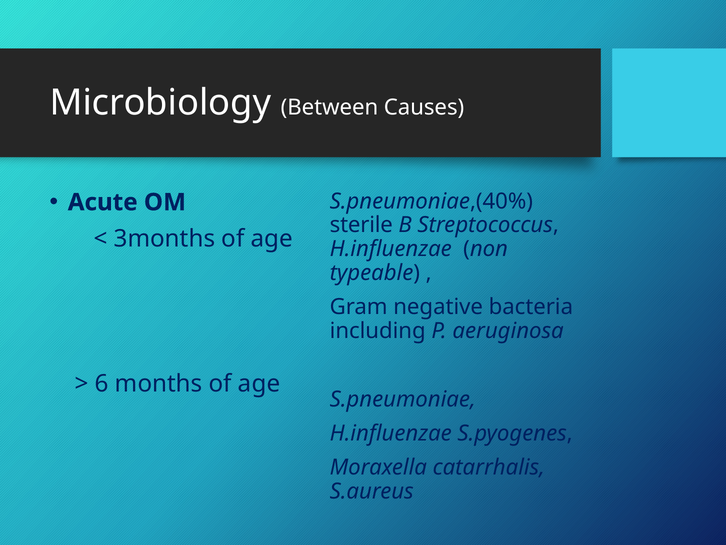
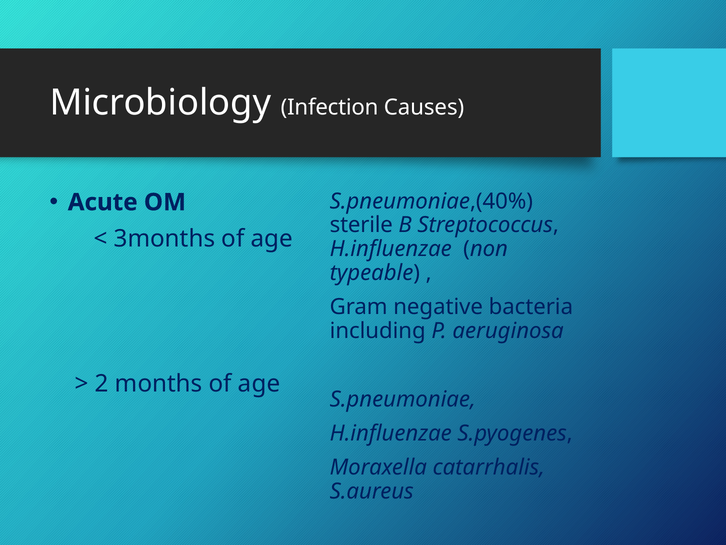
Between: Between -> Infection
6: 6 -> 2
